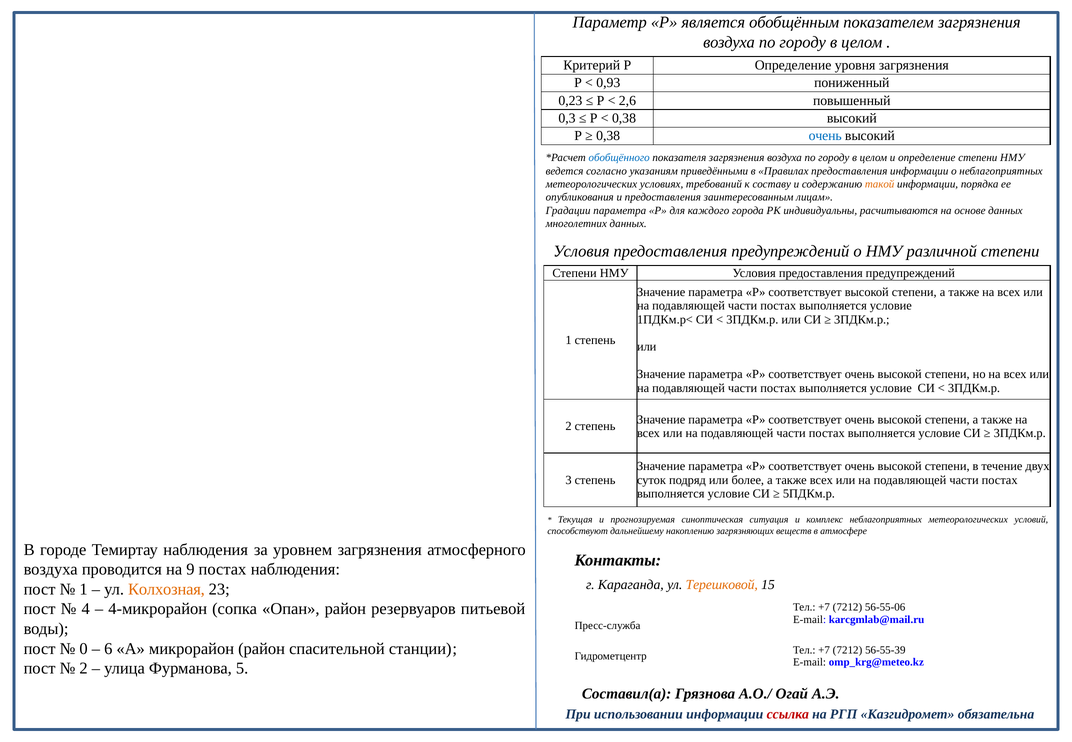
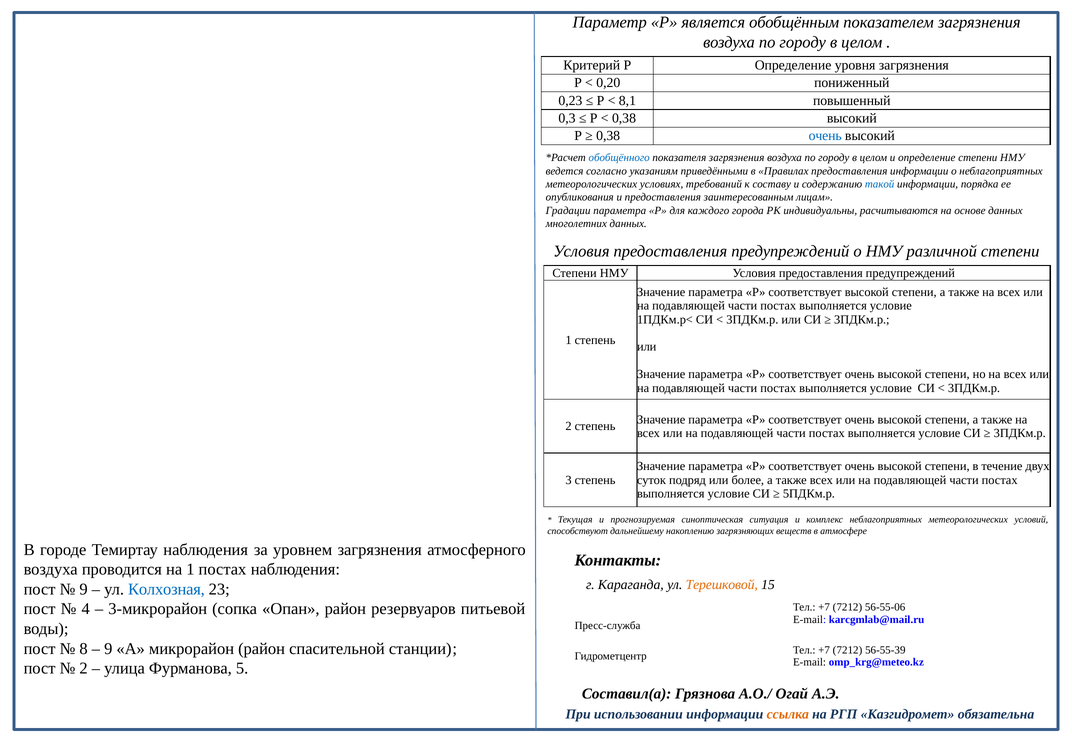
0,93: 0,93 -> 0,20
2,6: 2,6 -> 8,1
такой colour: orange -> blue
на 9: 9 -> 1
1 at (84, 589): 1 -> 9
Колхозная colour: orange -> blue
4-микрорайон: 4-микрорайон -> 3-микрорайон
0: 0 -> 8
6 at (108, 649): 6 -> 9
ссылка colour: red -> orange
